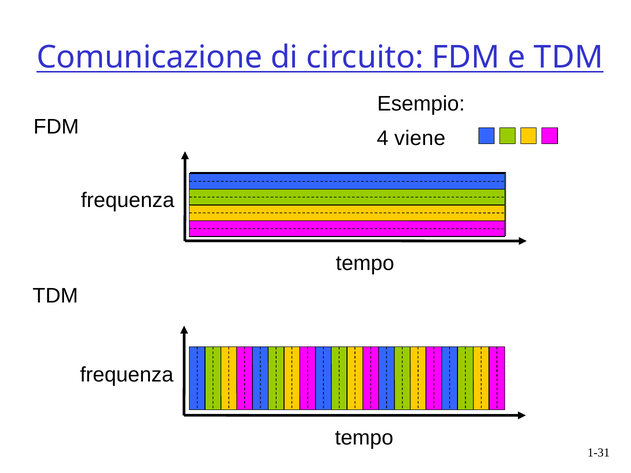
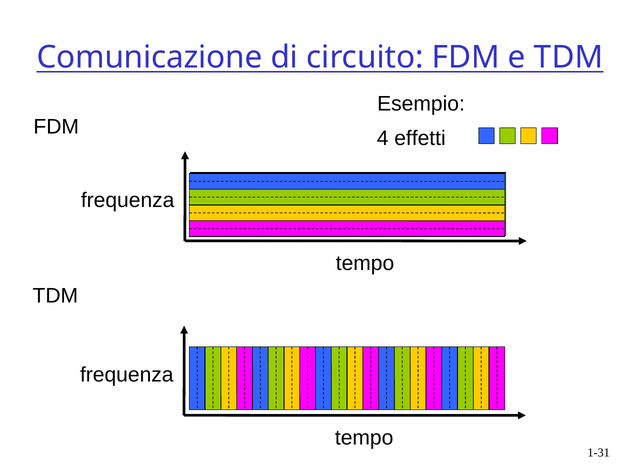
viene: viene -> effetti
